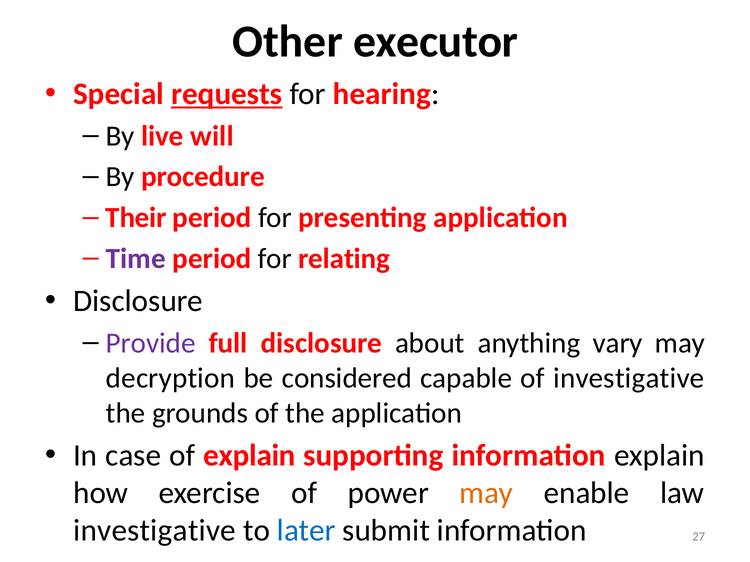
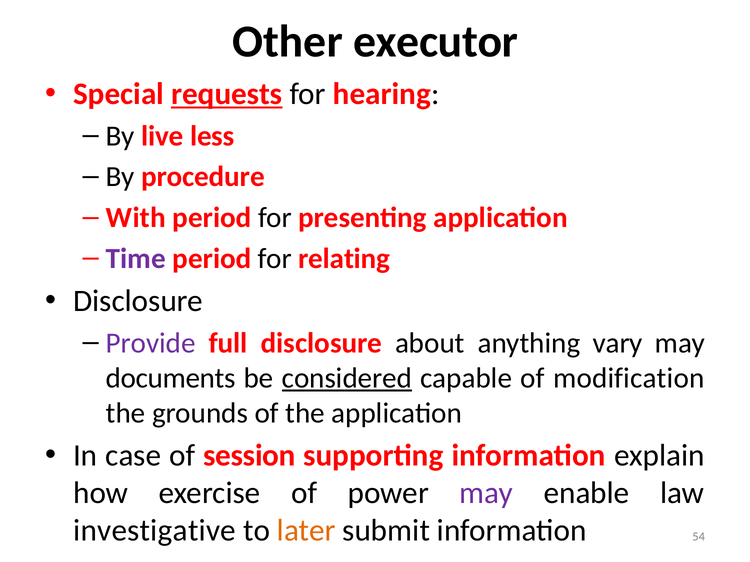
will: will -> less
Their: Their -> With
decryption: decryption -> documents
considered underline: none -> present
of investigative: investigative -> modification
of explain: explain -> session
may at (486, 493) colour: orange -> purple
later colour: blue -> orange
27: 27 -> 54
